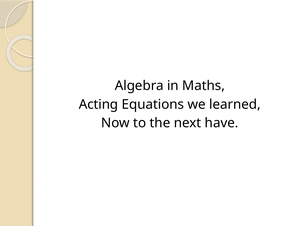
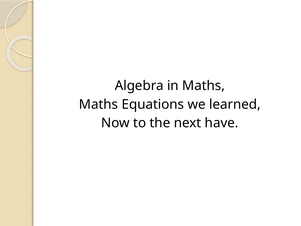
Acting at (99, 104): Acting -> Maths
